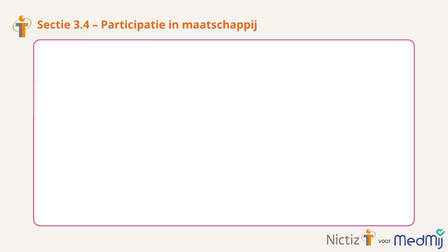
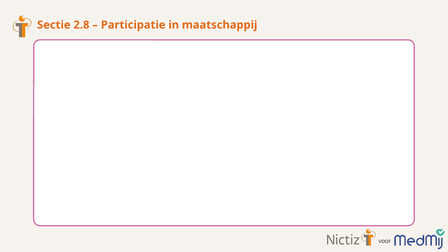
3.4: 3.4 -> 2.8
